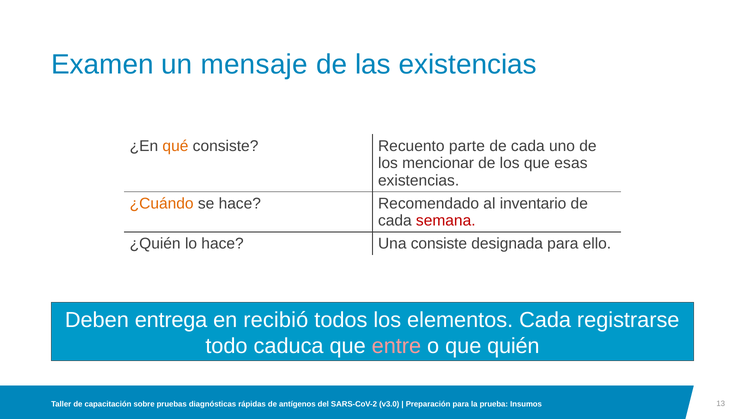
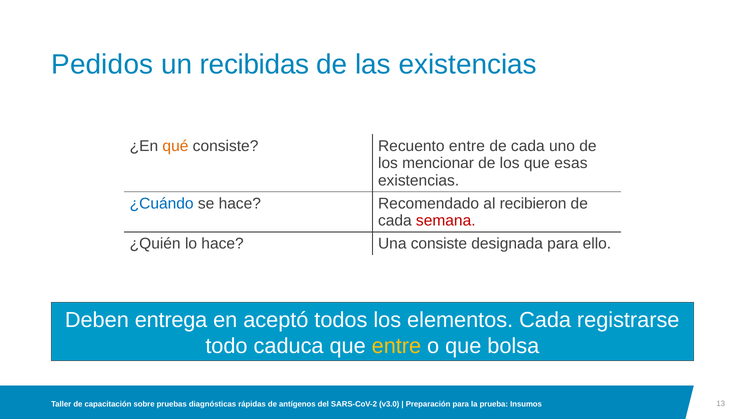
Examen: Examen -> Pedidos
mensaje: mensaje -> recibidas
Recuento parte: parte -> entre
¿Cuándo colour: orange -> blue
inventario: inventario -> recibieron
recibió: recibió -> aceptó
entre at (396, 346) colour: pink -> yellow
quién: quién -> bolsa
